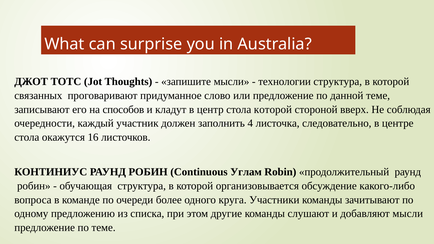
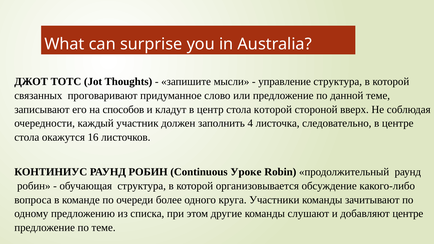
технологии: технологии -> управление
Углам: Углам -> Урокe
добавляют мысли: мысли -> центре
